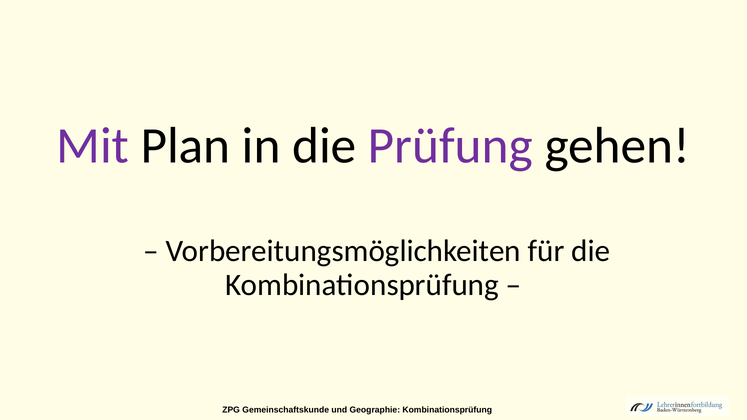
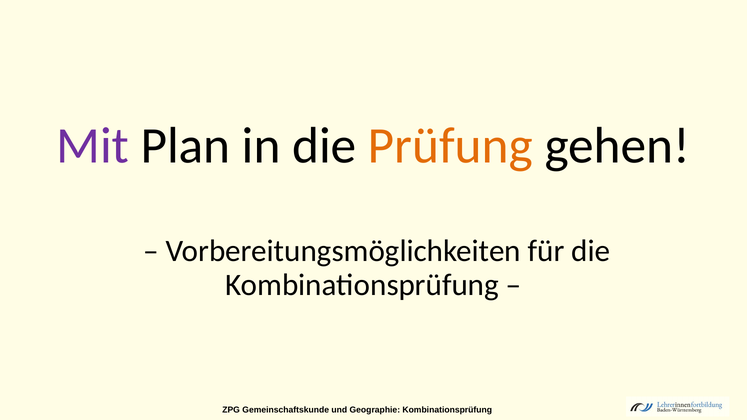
Prüfung colour: purple -> orange
